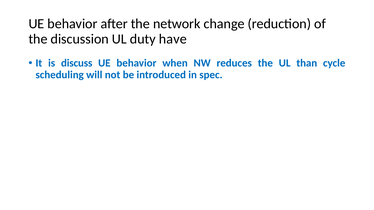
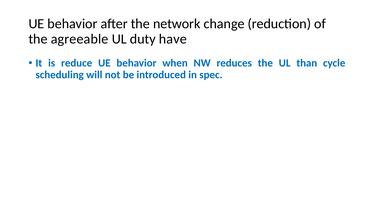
discussion: discussion -> agreeable
discuss: discuss -> reduce
